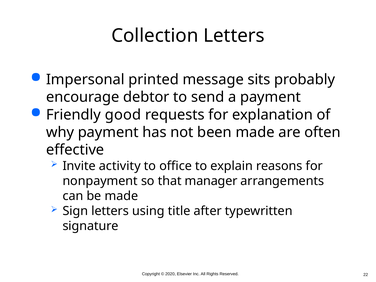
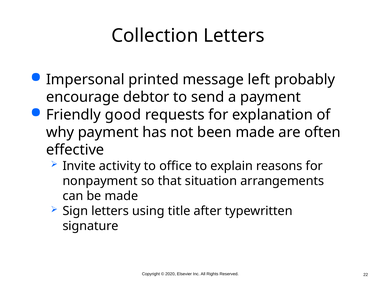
sits: sits -> left
manager: manager -> situation
